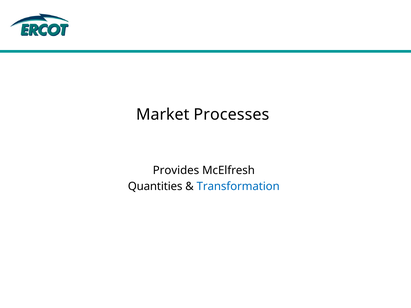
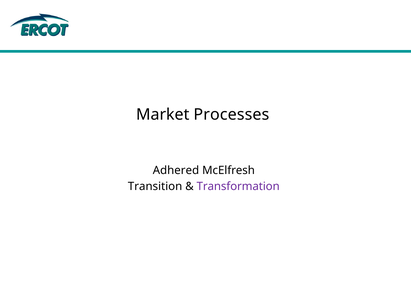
Provides: Provides -> Adhered
Quantities: Quantities -> Transition
Transformation colour: blue -> purple
